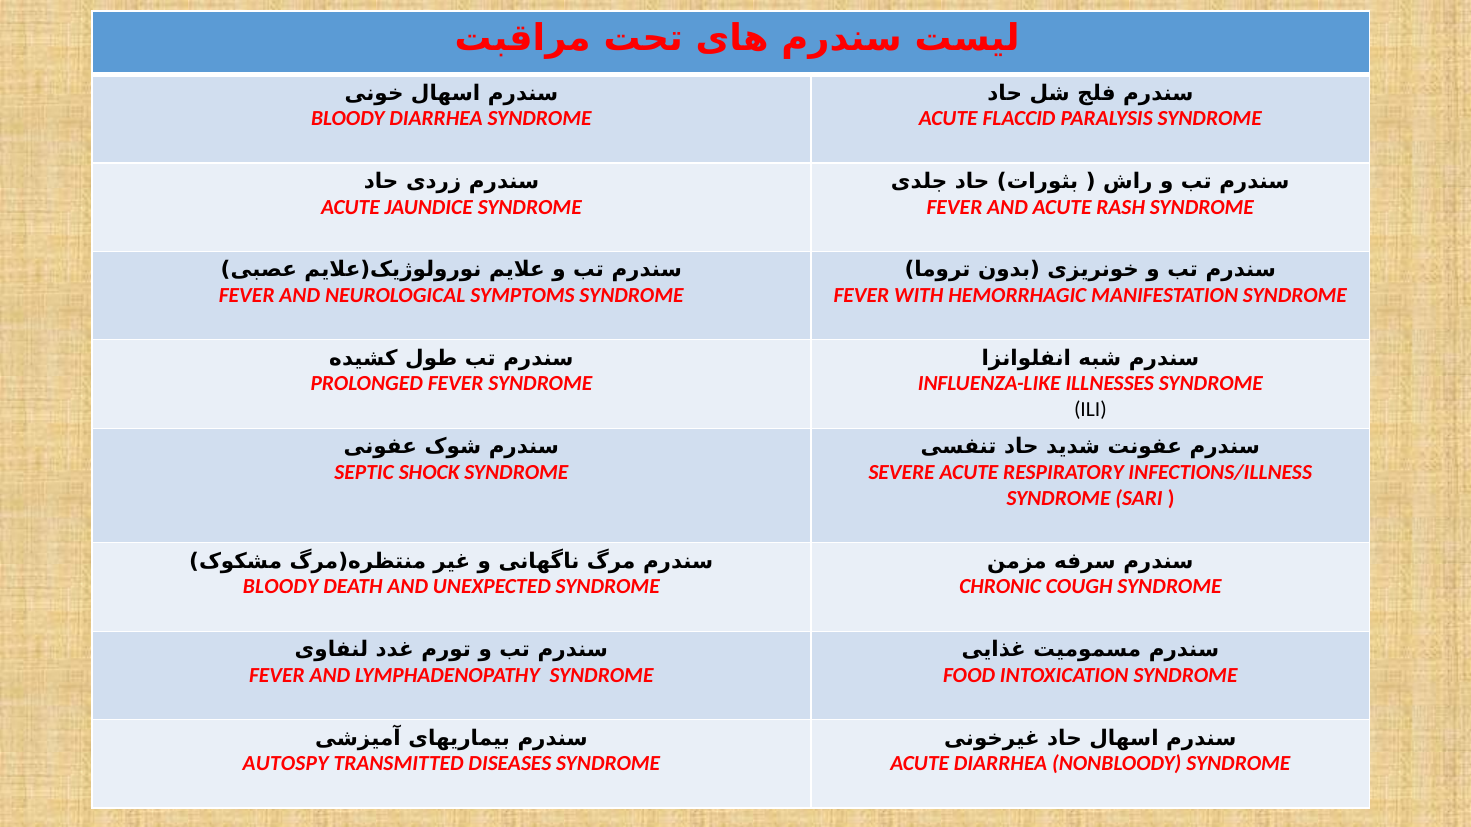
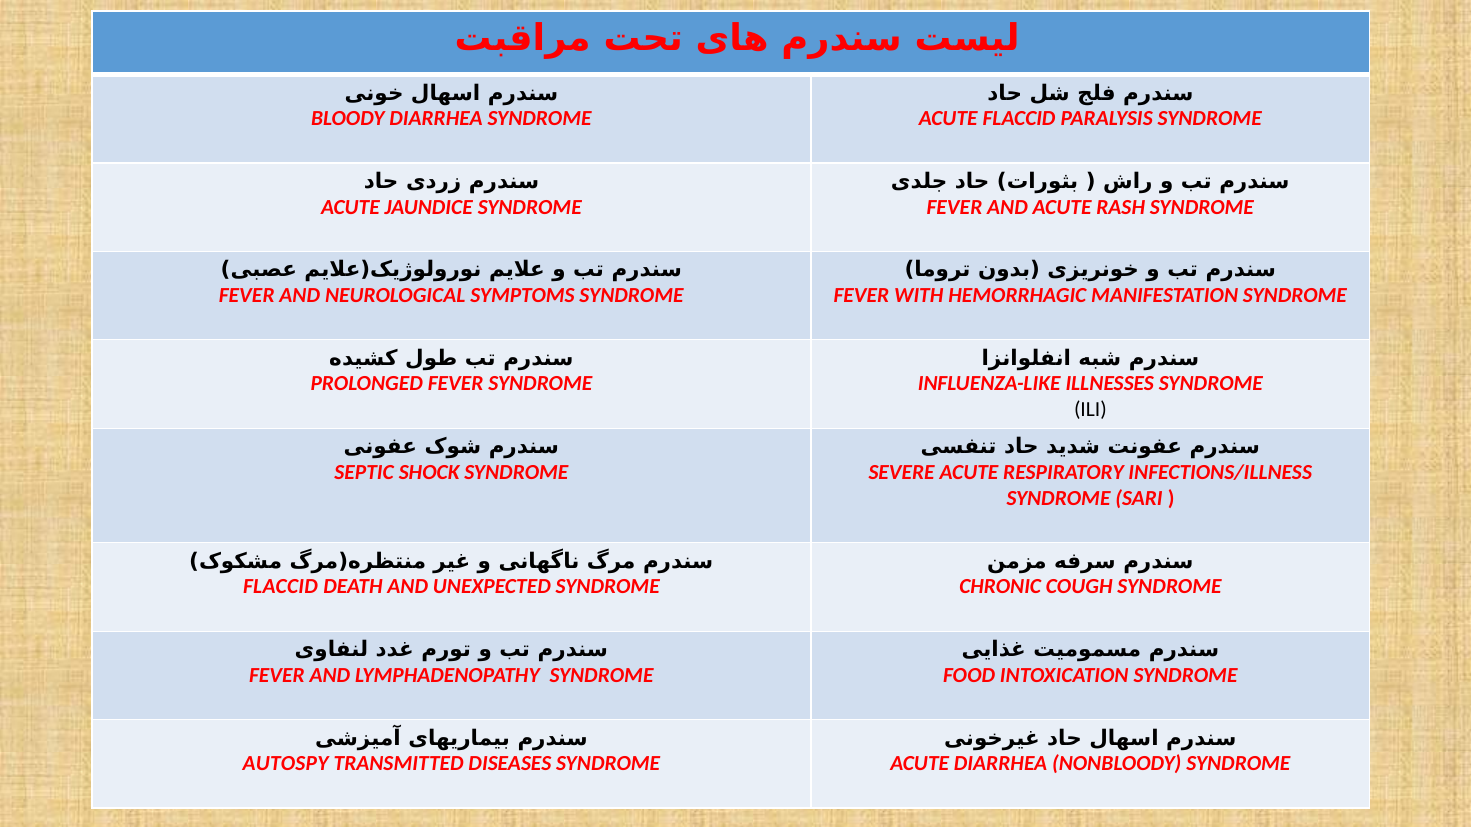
BLOODY at (281, 587): BLOODY -> FLACCID
